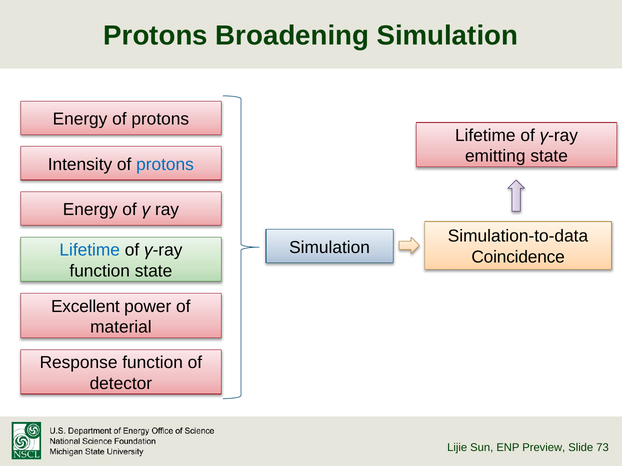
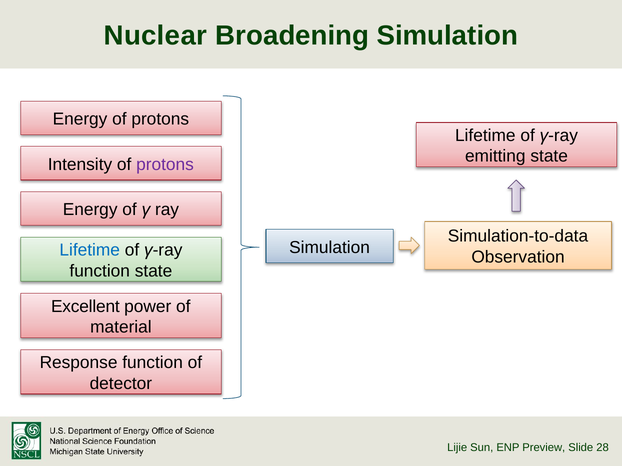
Protons at (156, 36): Protons -> Nuclear
protons at (165, 165) colour: blue -> purple
Coincidence: Coincidence -> Observation
73: 73 -> 28
